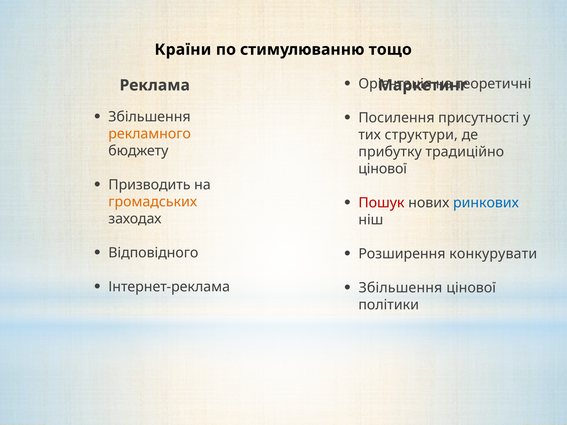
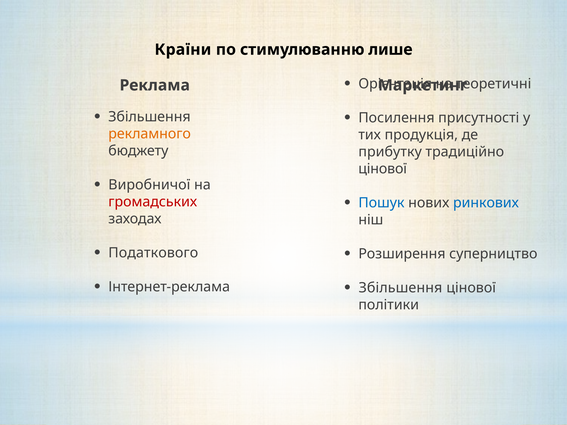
тощо: тощо -> лише
структури: структури -> продукція
Призводить: Призводить -> Виробничої
Пошук colour: red -> blue
громадських colour: orange -> red
Відповідного: Відповідного -> Податкового
конкурувати: конкурувати -> суперництво
